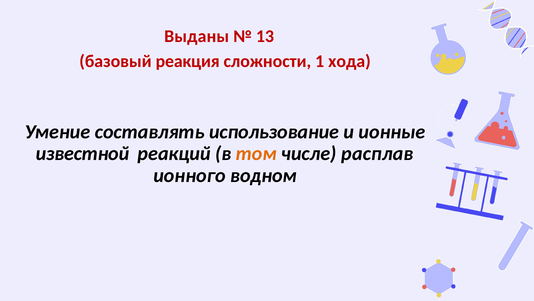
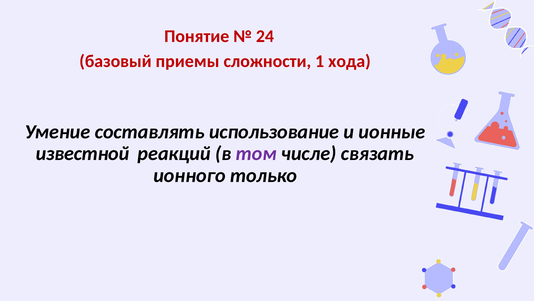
Выданы: Выданы -> Понятие
13: 13 -> 24
реакция: реакция -> приемы
том colour: orange -> purple
расплав: расплав -> связать
водном: водном -> только
